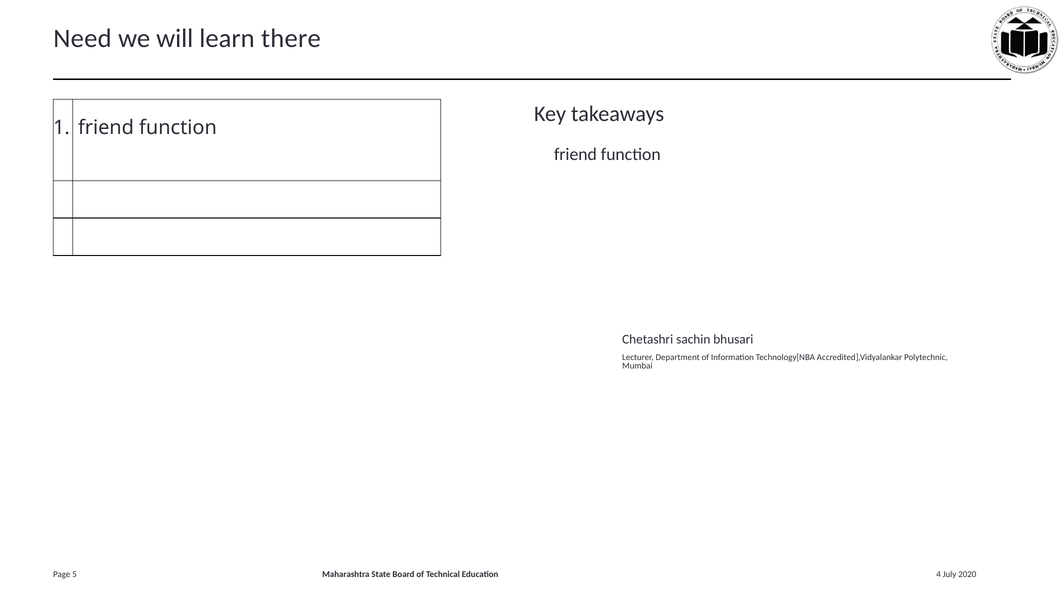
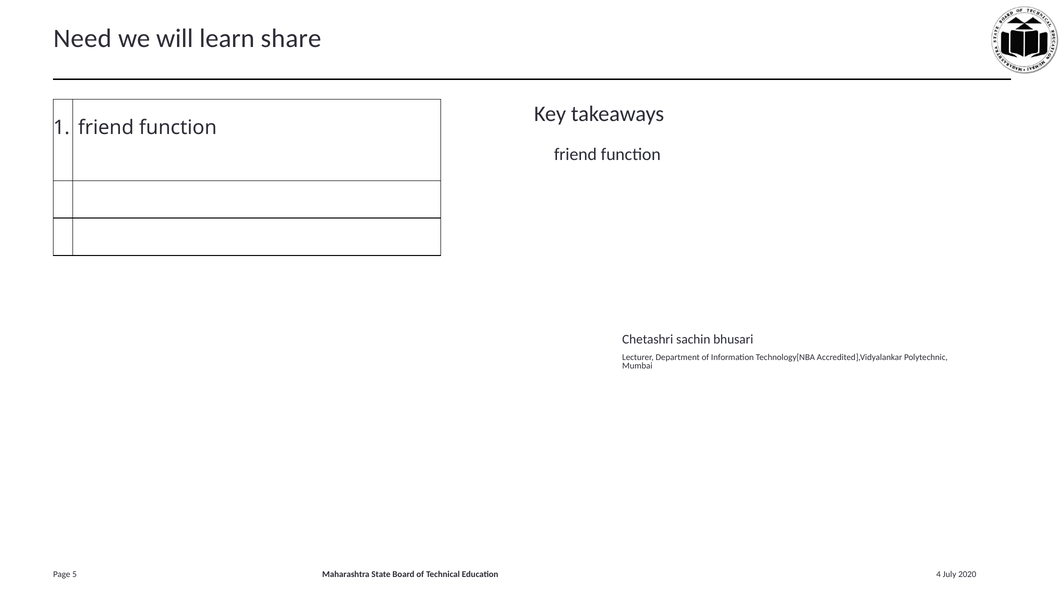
there: there -> share
